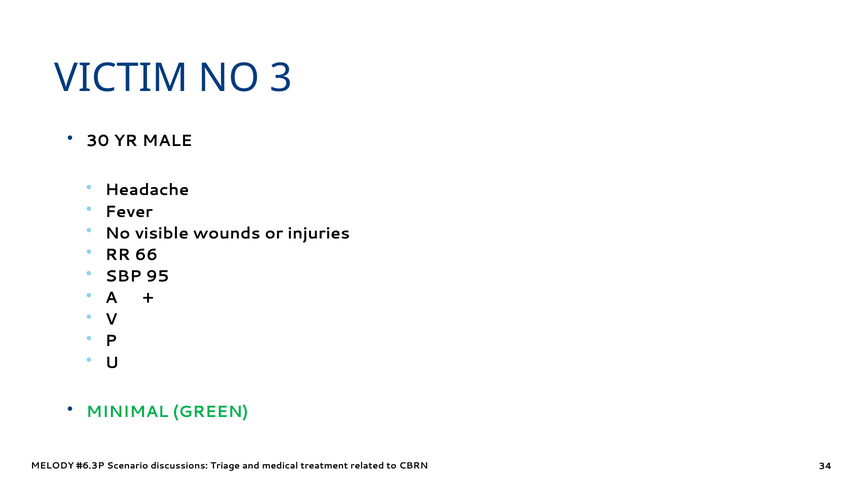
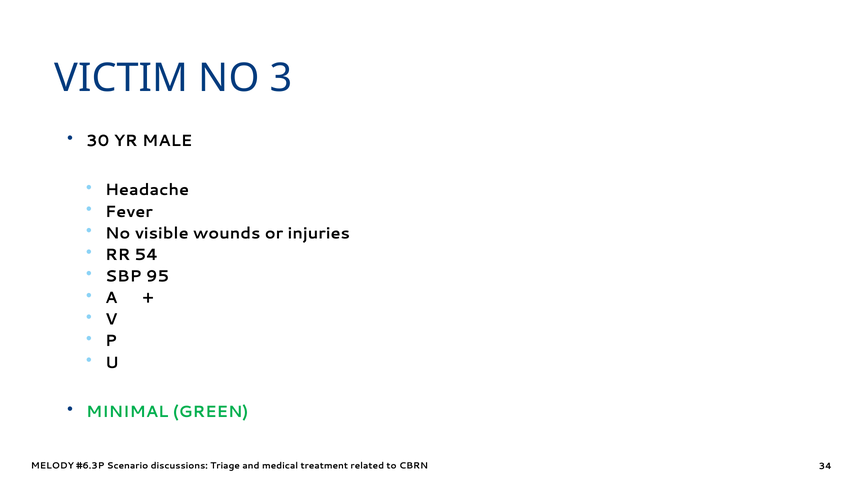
66: 66 -> 54
